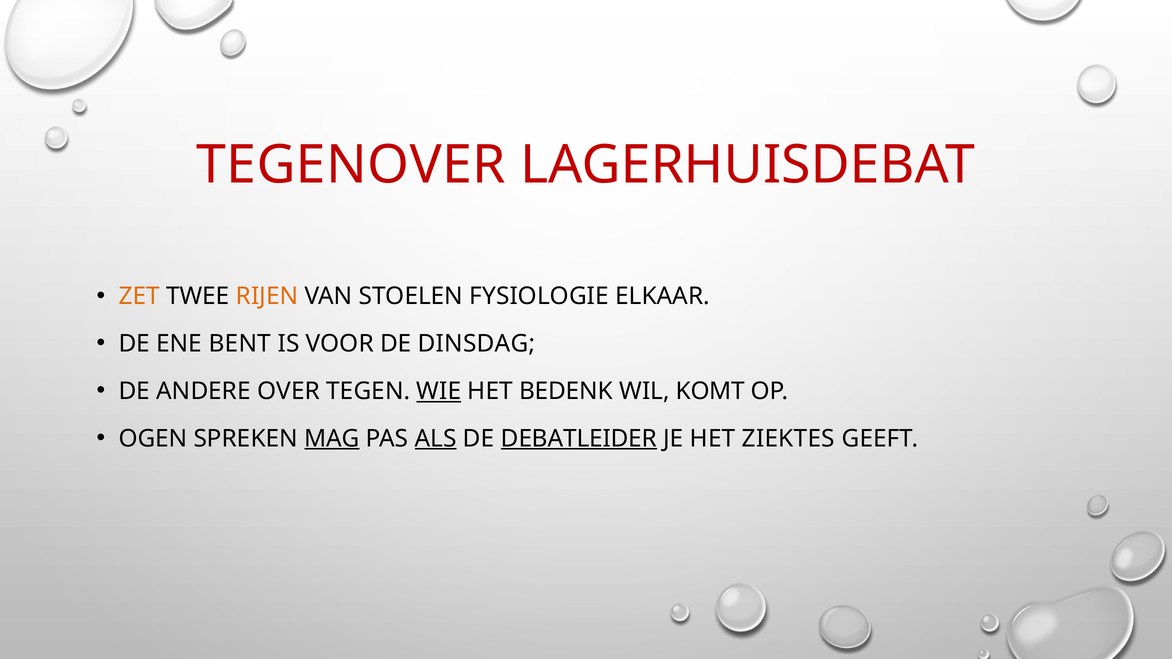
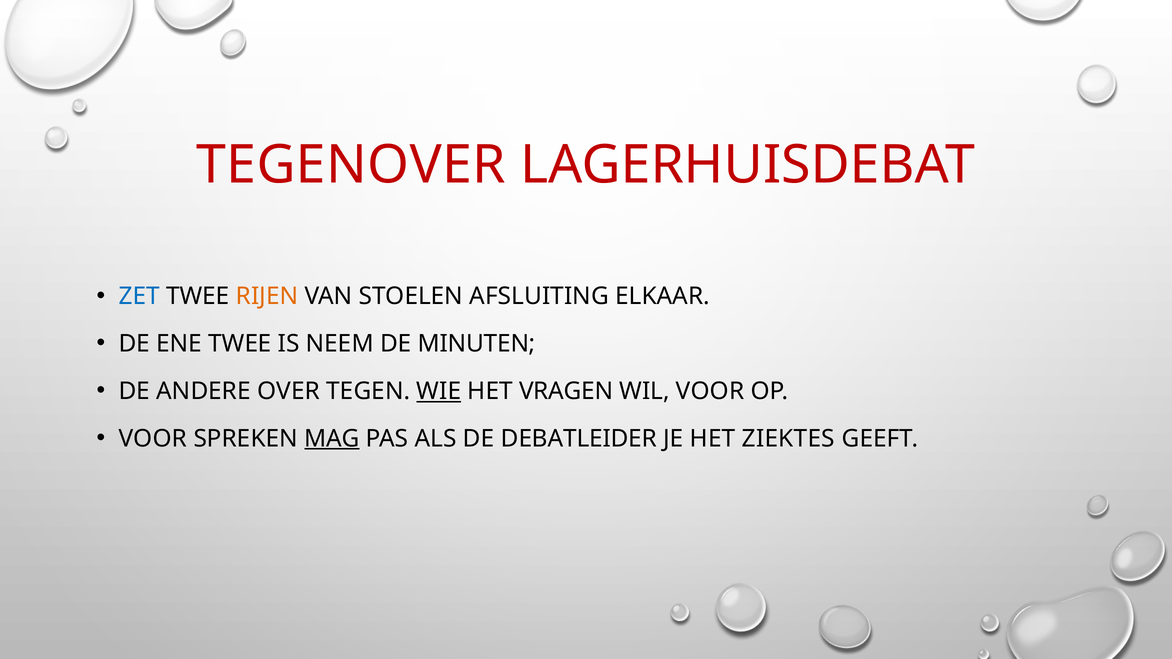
ZET colour: orange -> blue
FYSIOLOGIE: FYSIOLOGIE -> AFSLUITING
ENE BENT: BENT -> TWEE
VOOR: VOOR -> NEEM
DINSDAG: DINSDAG -> MINUTEN
BEDENK: BEDENK -> VRAGEN
WIL KOMT: KOMT -> VOOR
OGEN at (153, 439): OGEN -> VOOR
ALS underline: present -> none
DEBATLEIDER underline: present -> none
